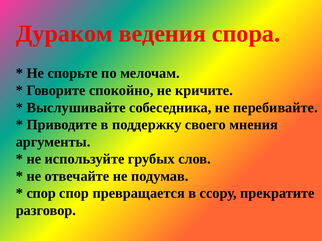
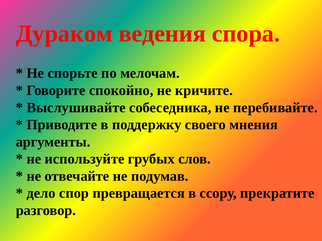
спор at (41, 194): спор -> дело
